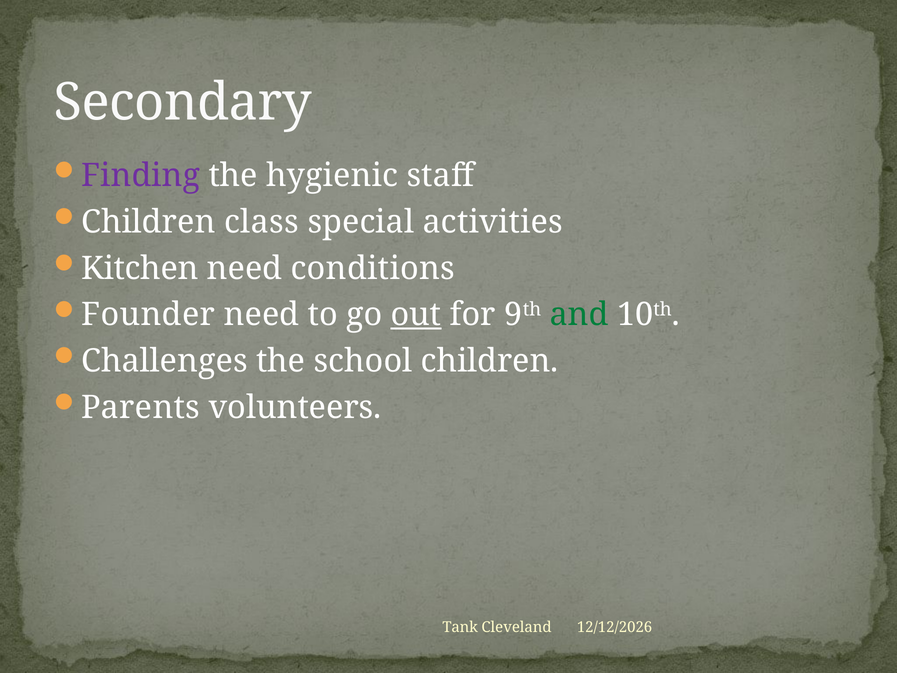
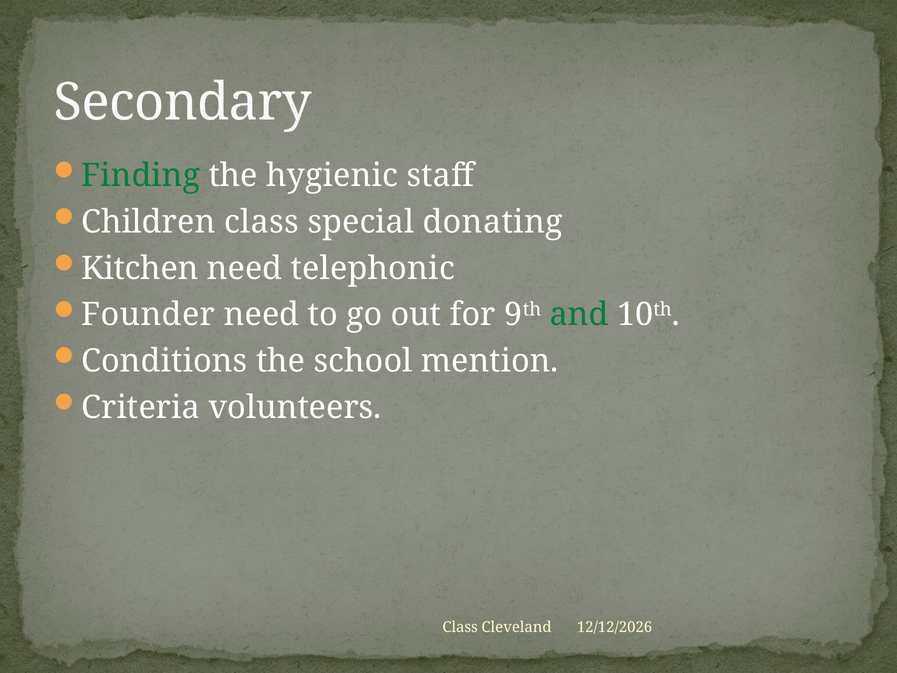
Finding colour: purple -> green
activities: activities -> donating
conditions: conditions -> telephonic
out underline: present -> none
Challenges: Challenges -> Conditions
school children: children -> mention
Parents: Parents -> Criteria
Tank at (460, 627): Tank -> Class
